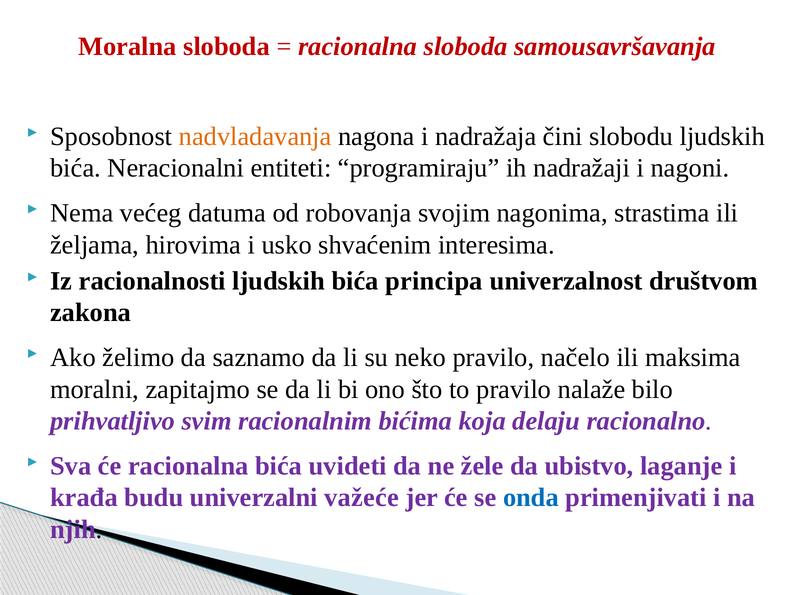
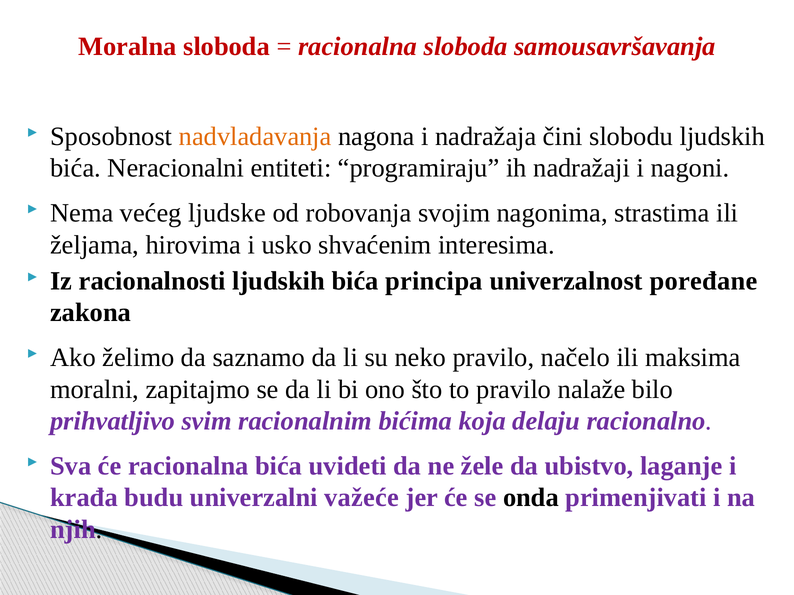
datuma: datuma -> ljudske
društvom: društvom -> poređane
onda colour: blue -> black
